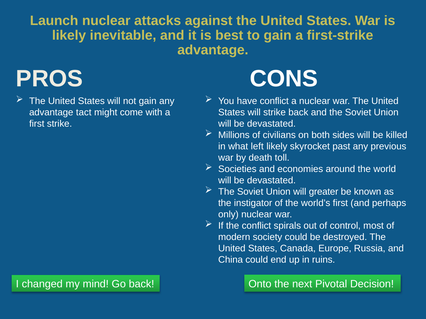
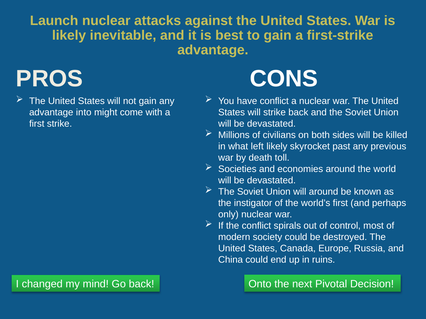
tact: tact -> into
will greater: greater -> around
